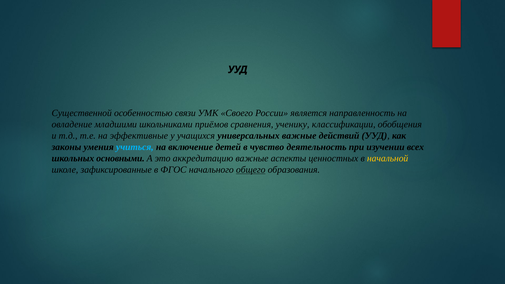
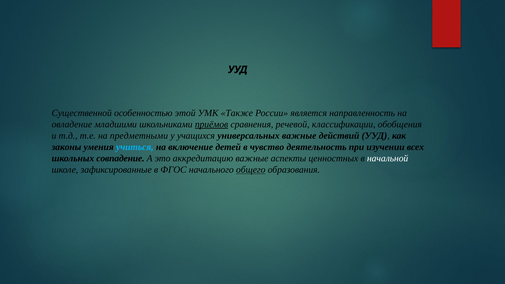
связи: связи -> этой
Своего: Своего -> Также
приёмов underline: none -> present
ученику: ученику -> речевой
эффективные: эффективные -> предметными
основными: основными -> совпадение
начальной colour: yellow -> white
